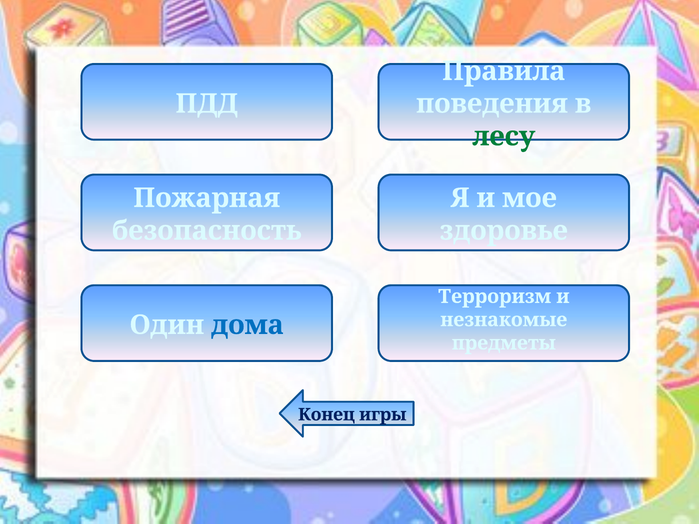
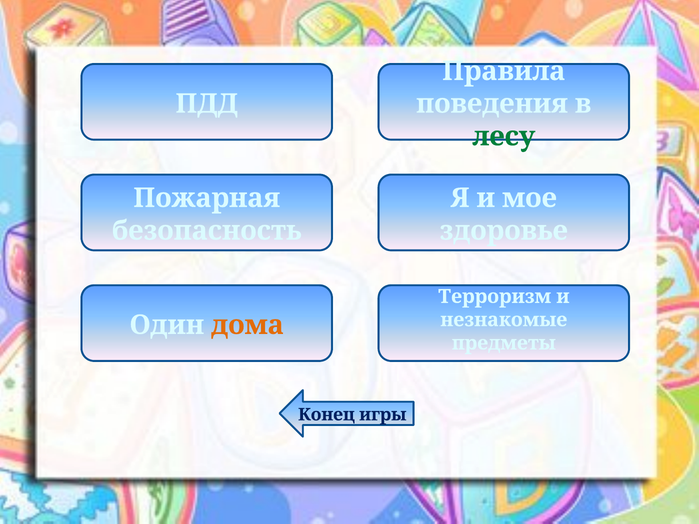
дома colour: blue -> orange
